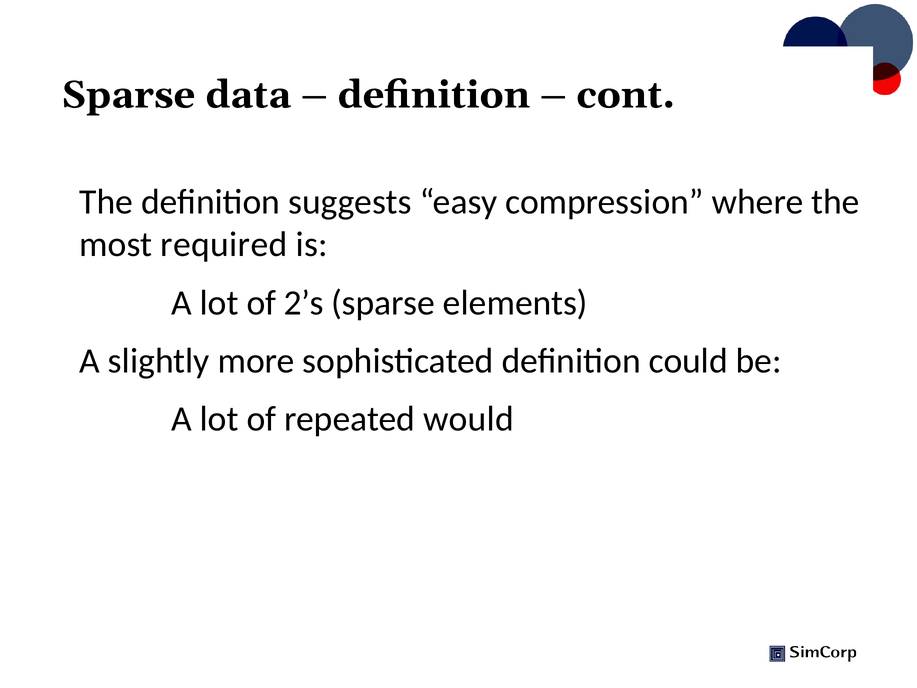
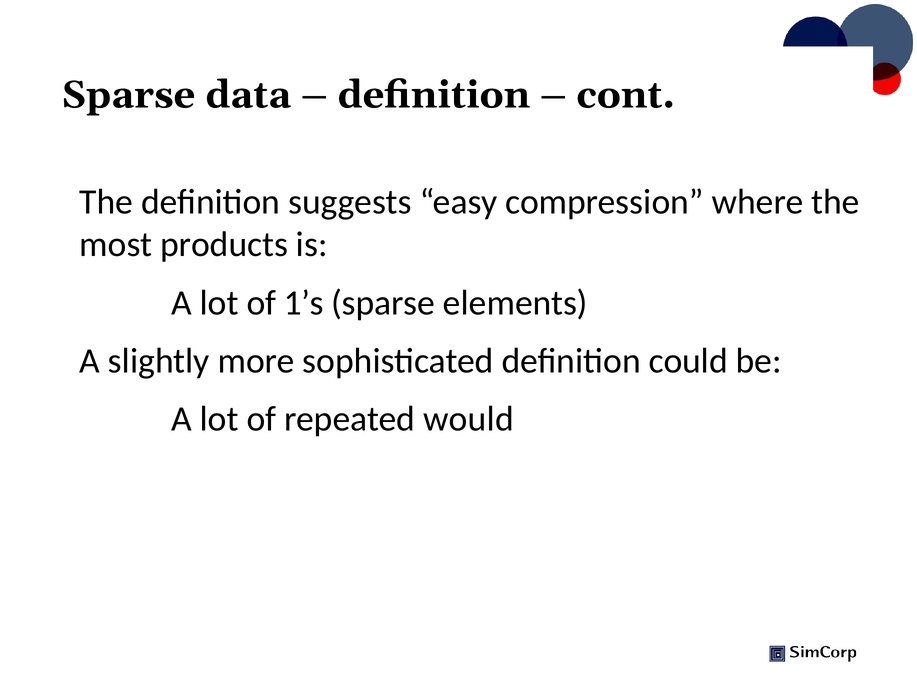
required: required -> products
2’s: 2’s -> 1’s
